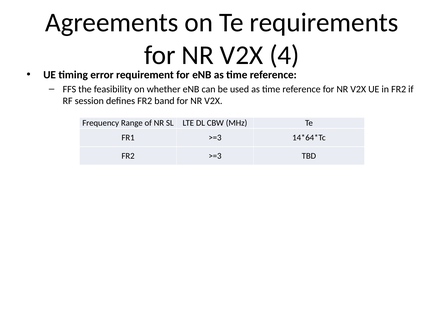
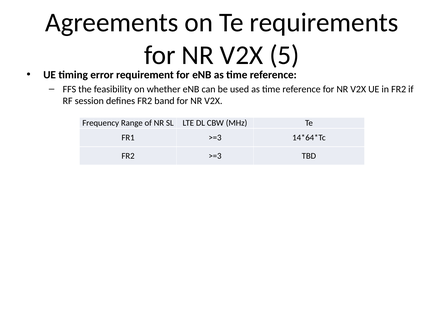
4: 4 -> 5
